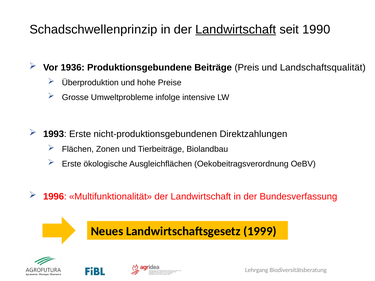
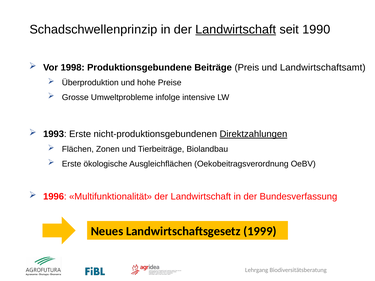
1936: 1936 -> 1998
Landschaftsqualität: Landschaftsqualität -> Landwirtschaftsamt
Direktzahlungen underline: none -> present
